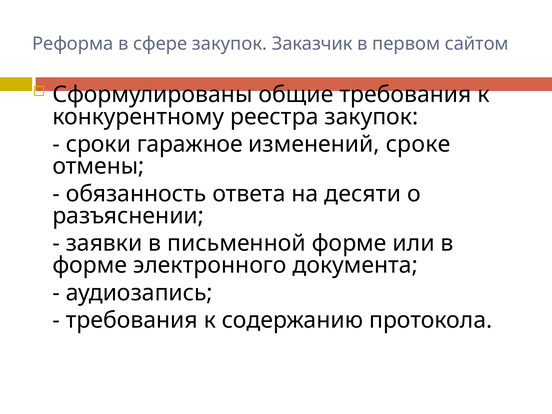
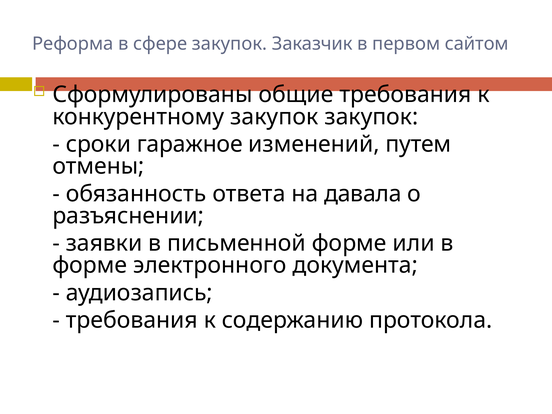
конкурентному реестра: реестра -> закупок
сроке: сроке -> путем
десяти: десяти -> давала
